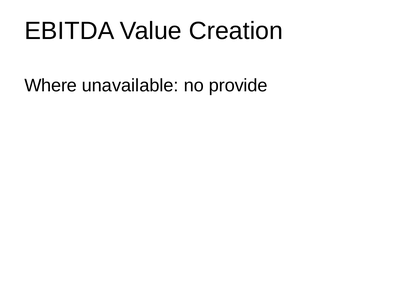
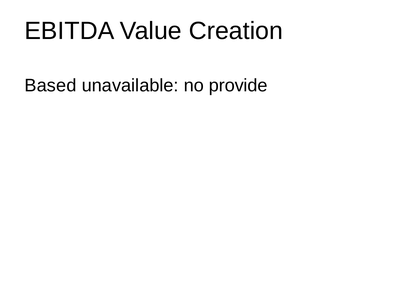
Where: Where -> Based
